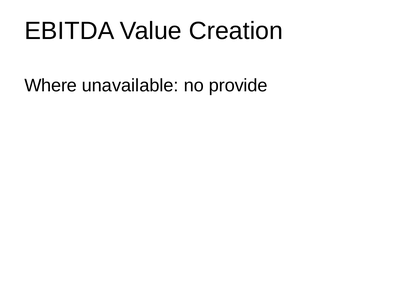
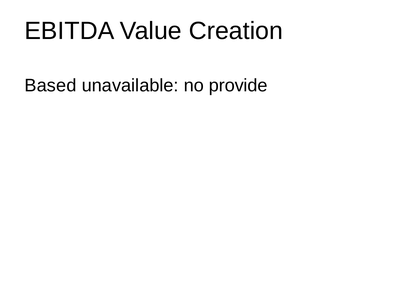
Where: Where -> Based
